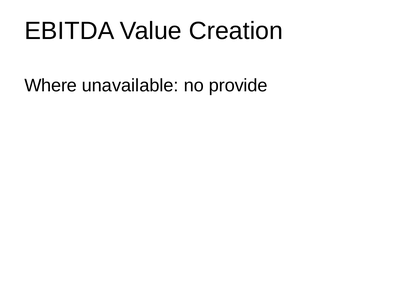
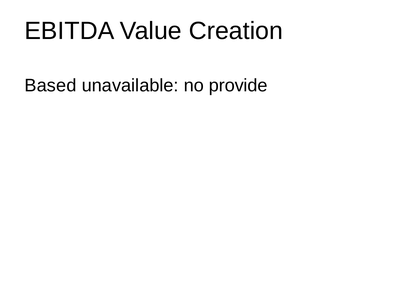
Where: Where -> Based
